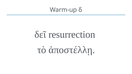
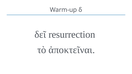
ἀποστέλλῃ: ἀποστέλλῃ -> ἀποκτεῖναι
